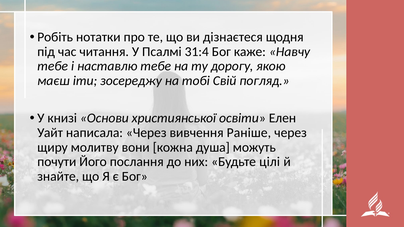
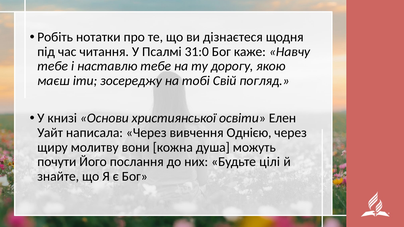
31:4: 31:4 -> 31:0
Раніше: Раніше -> Однією
